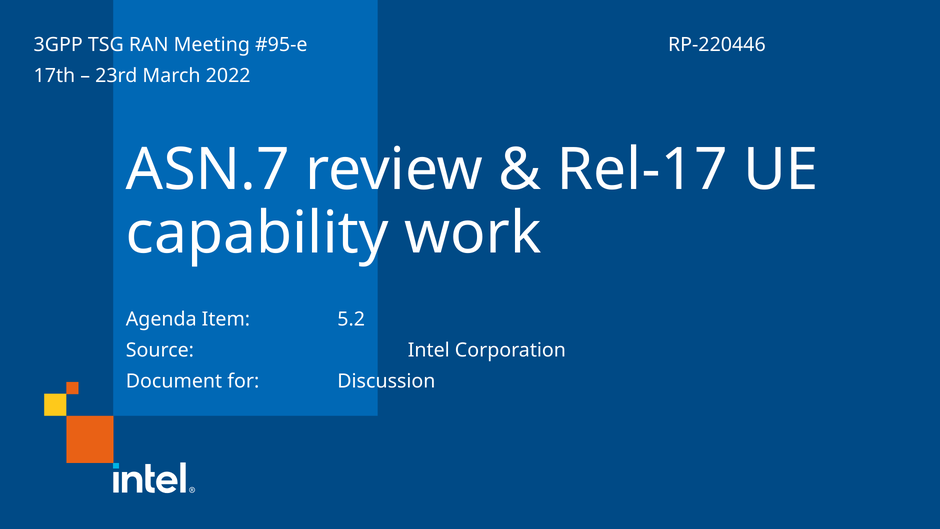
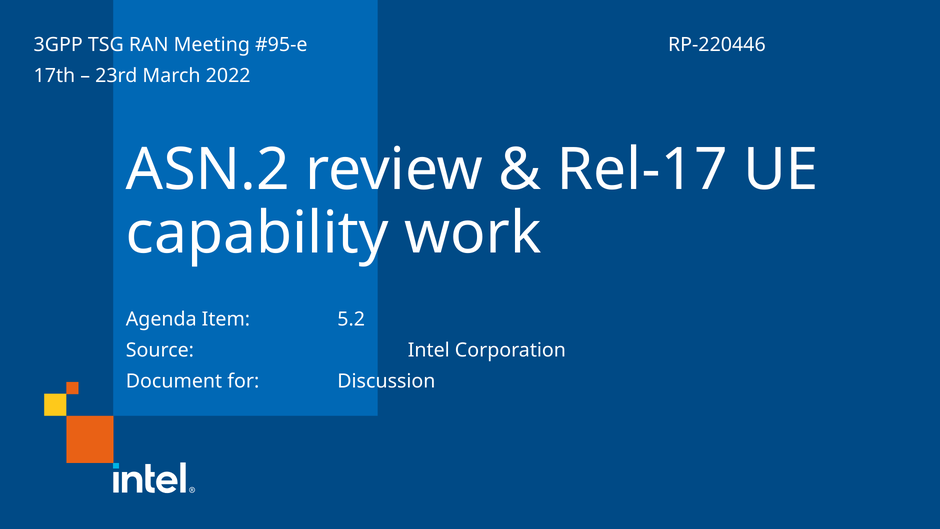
ASN.7: ASN.7 -> ASN.2
